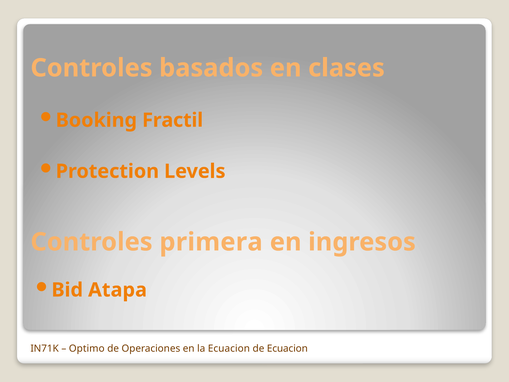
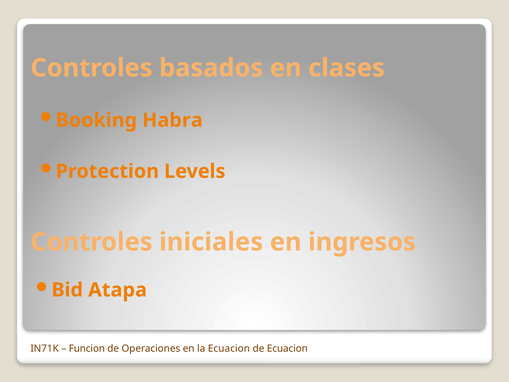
Fractil: Fractil -> Habra
primera: primera -> iniciales
Optimo: Optimo -> Funcion
